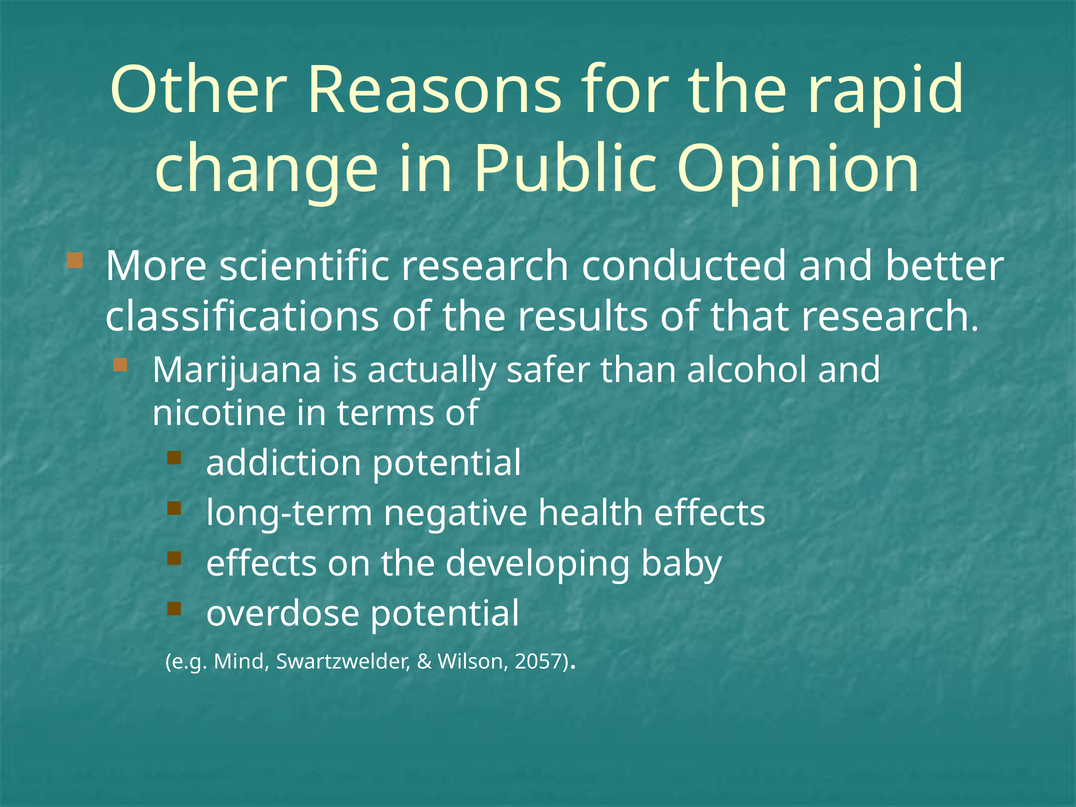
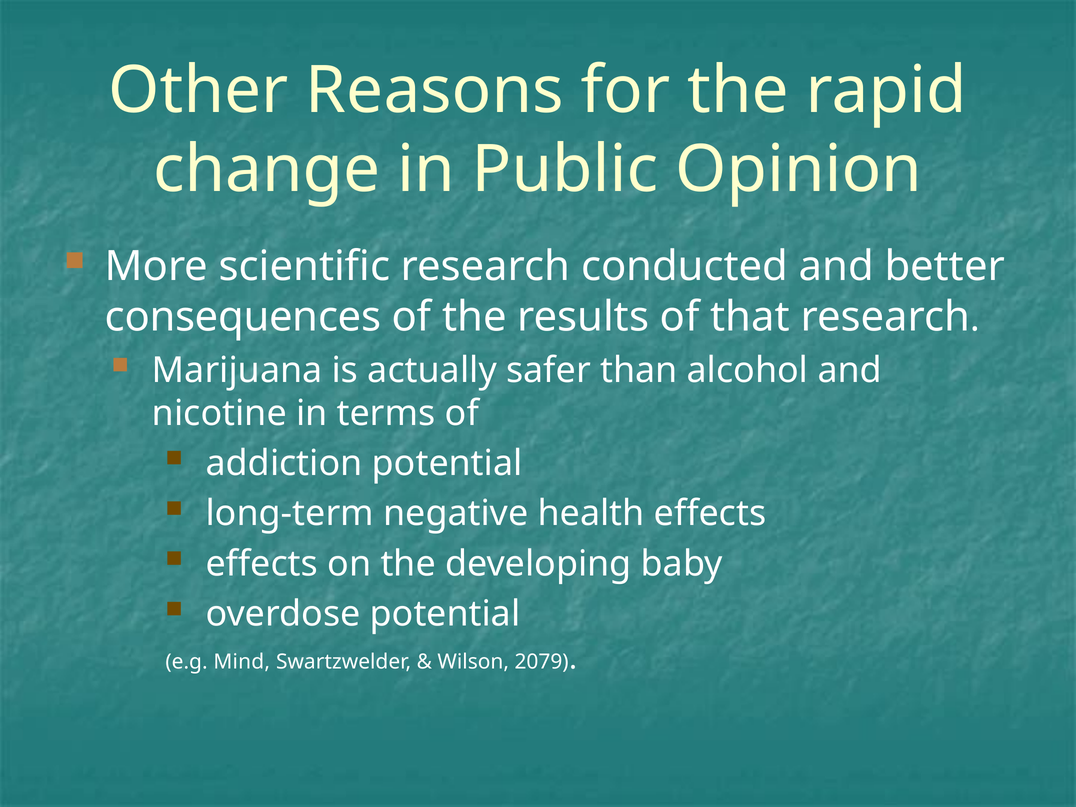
classifications: classifications -> consequences
2057: 2057 -> 2079
